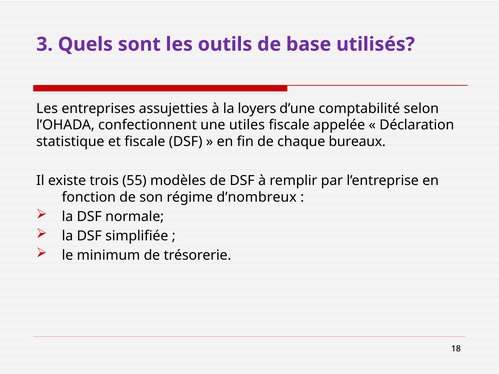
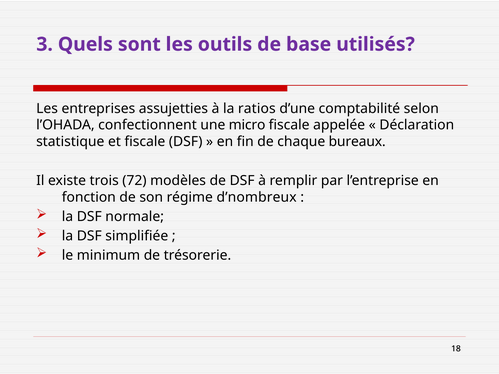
loyers: loyers -> ratios
utiles: utiles -> micro
55: 55 -> 72
